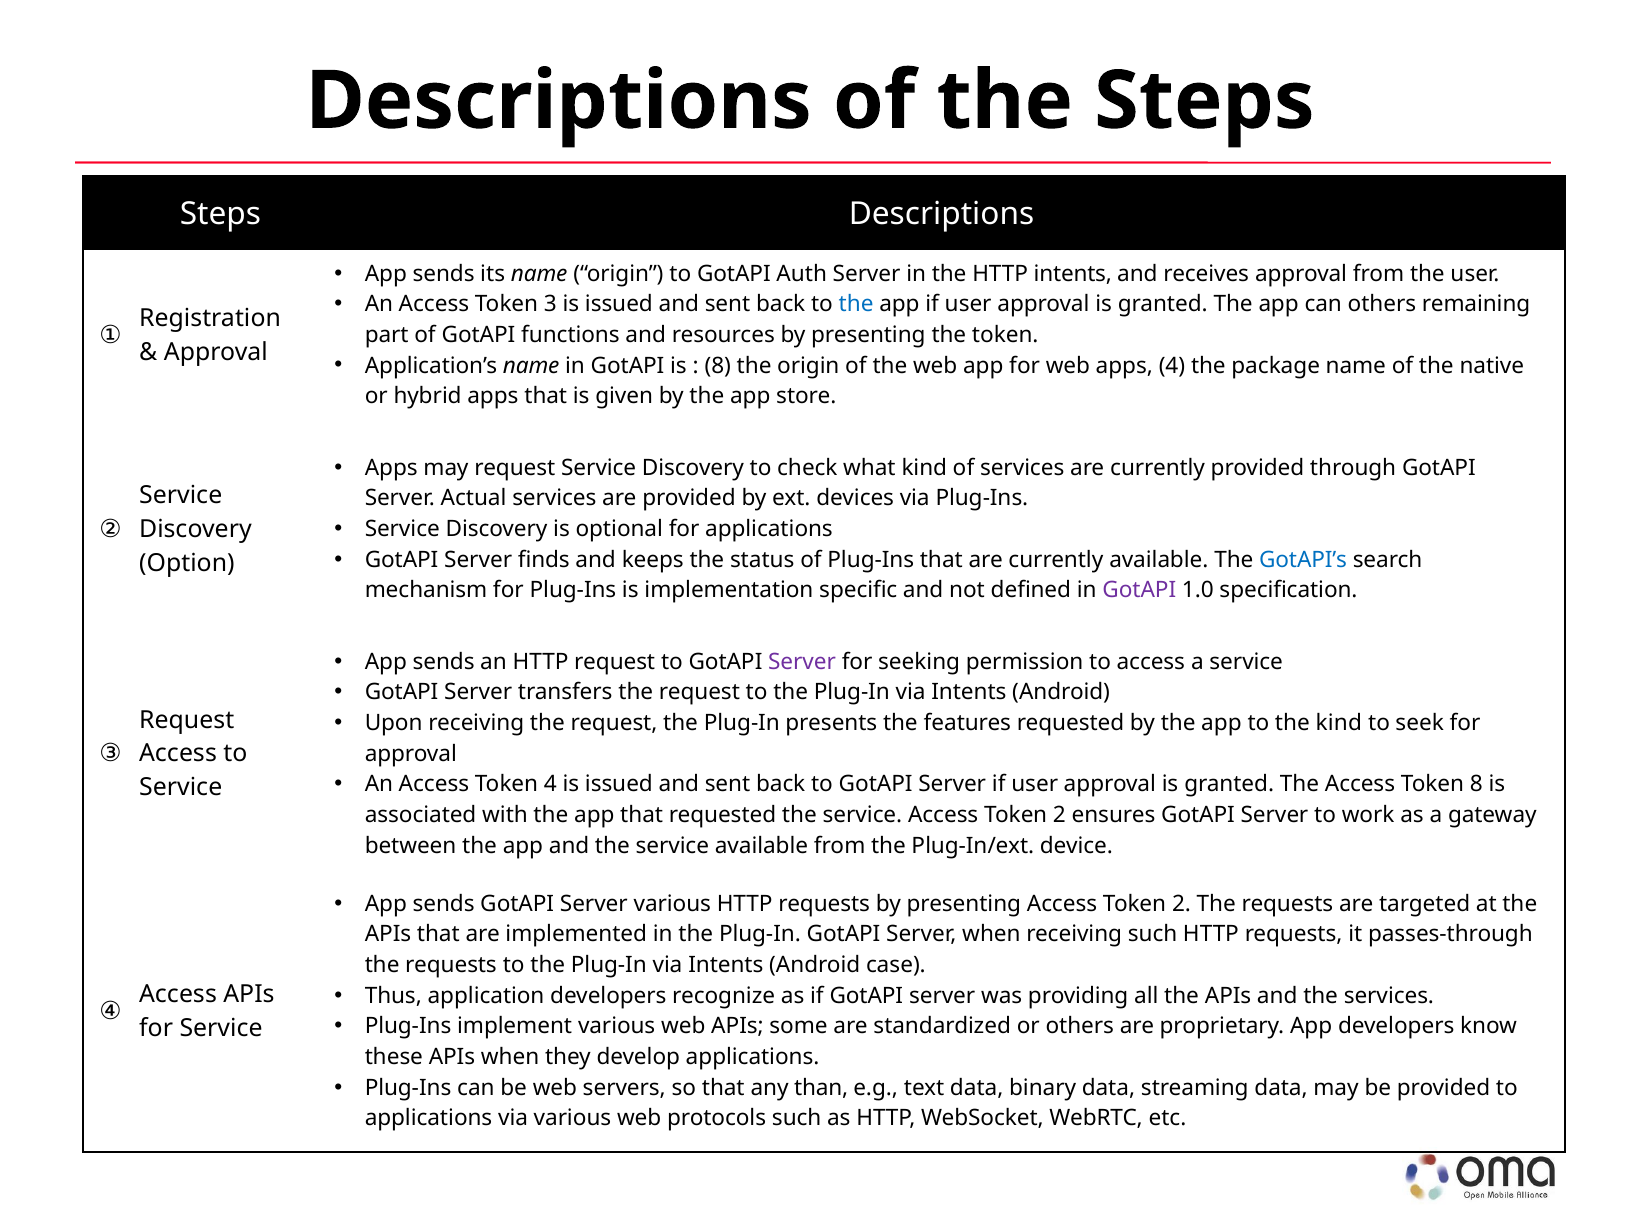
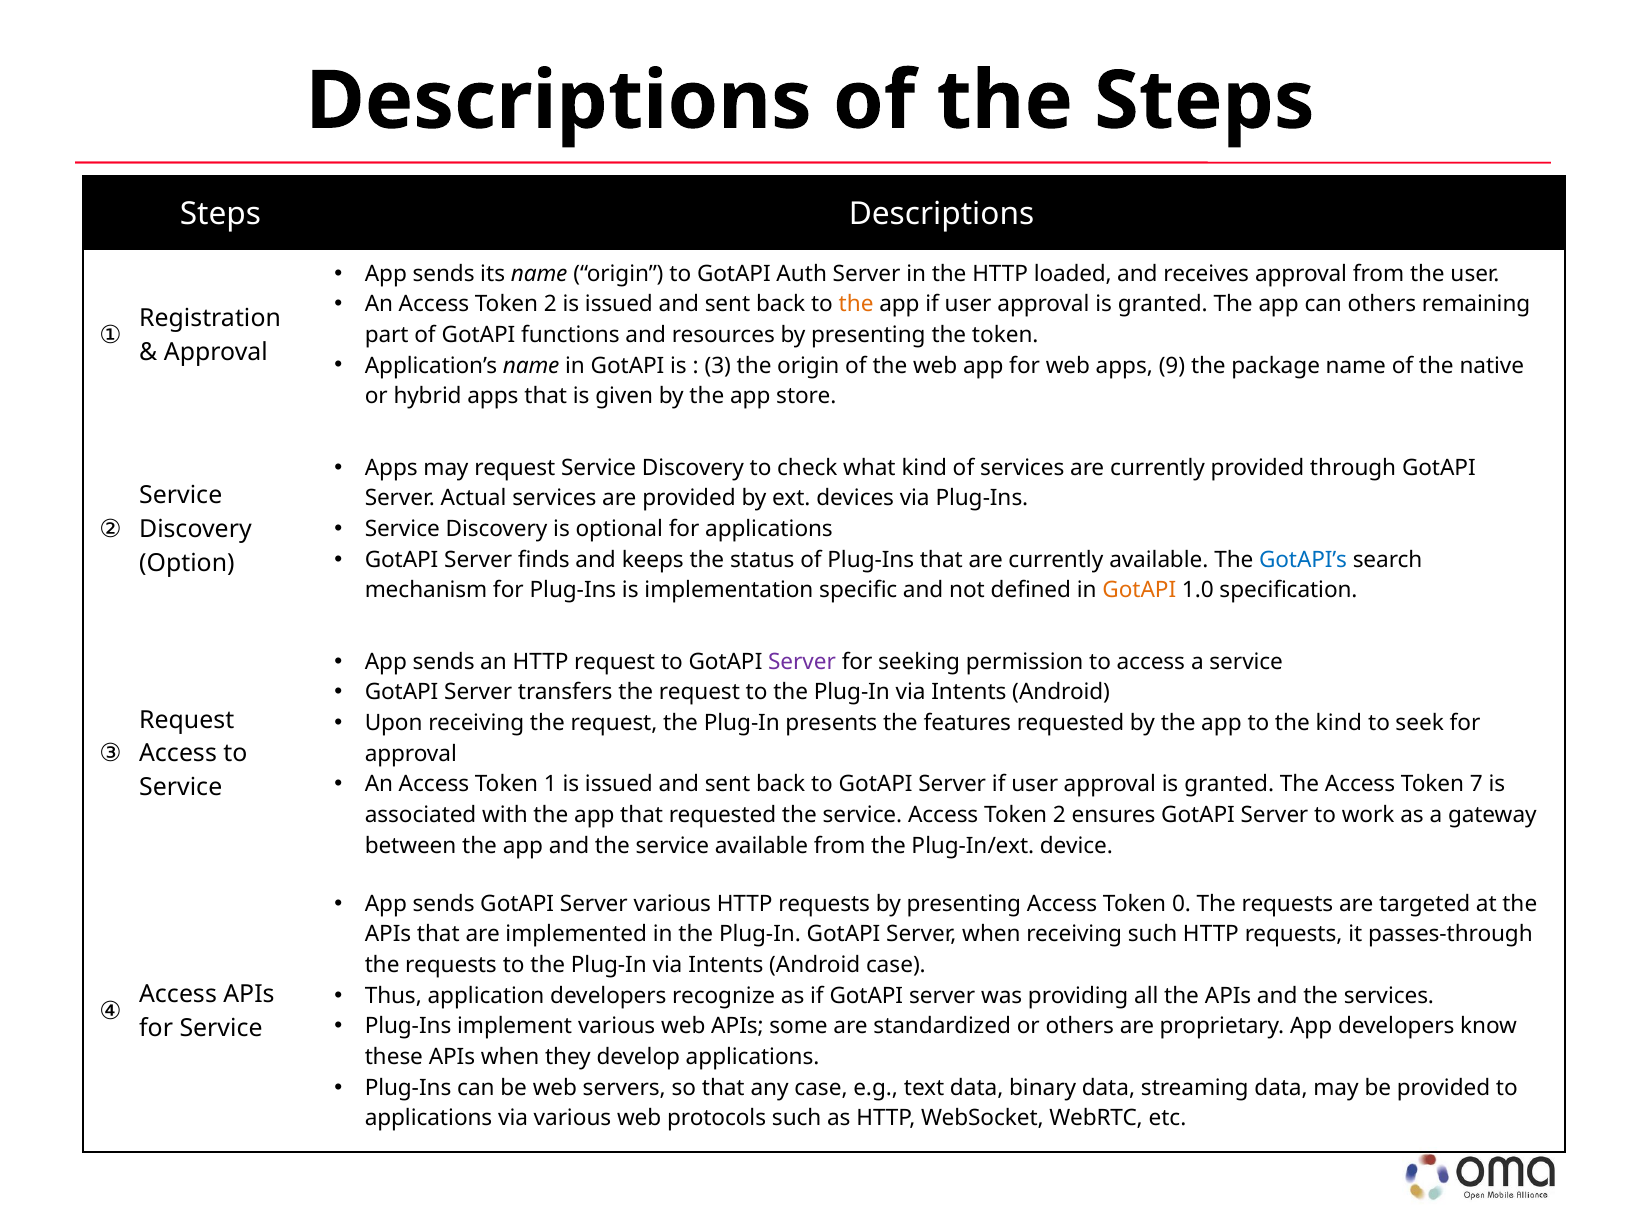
HTTP intents: intents -> loaded
An Access Token 3: 3 -> 2
the at (856, 304) colour: blue -> orange
8 at (718, 366): 8 -> 3
apps 4: 4 -> 9
GotAPI at (1139, 591) colour: purple -> orange
Token 4: 4 -> 1
Token 8: 8 -> 7
presenting Access Token 2: 2 -> 0
any than: than -> case
